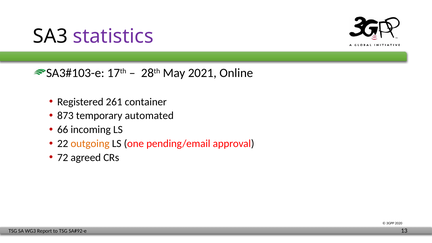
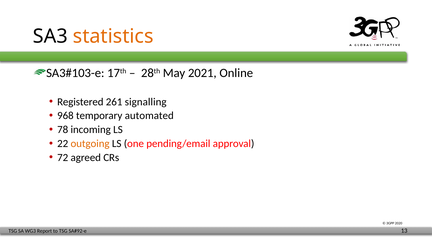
statistics colour: purple -> orange
container: container -> signalling
873: 873 -> 968
66: 66 -> 78
